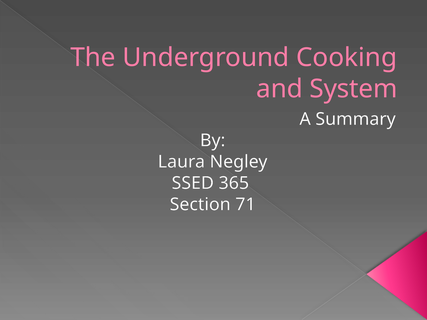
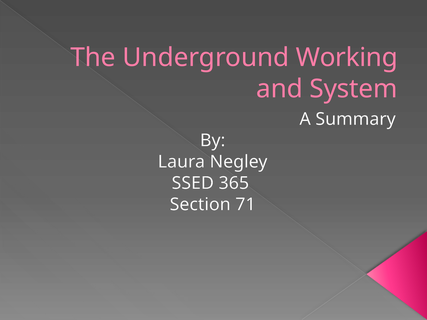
Cooking: Cooking -> Working
